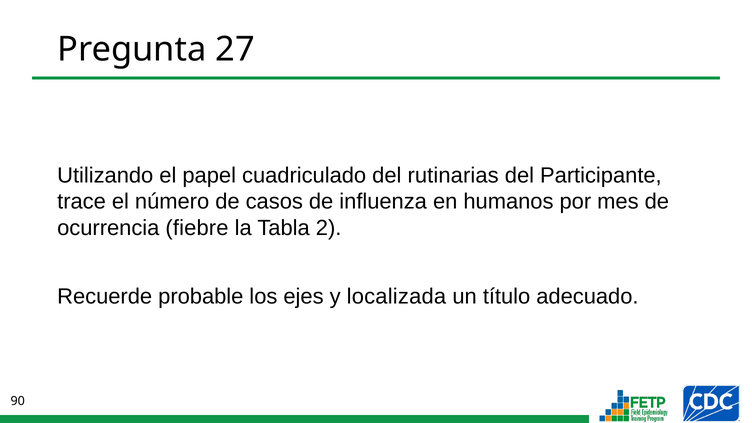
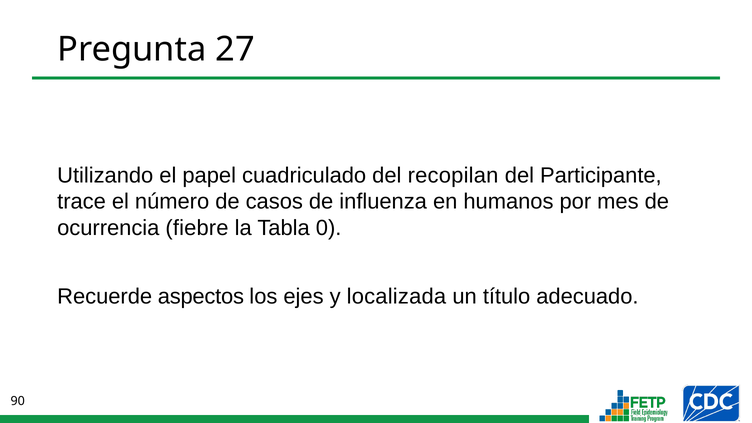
rutinarias: rutinarias -> recopilan
2: 2 -> 0
probable: probable -> aspectos
